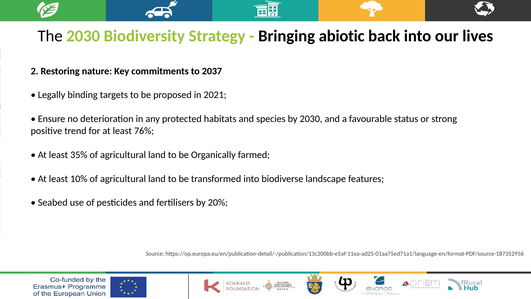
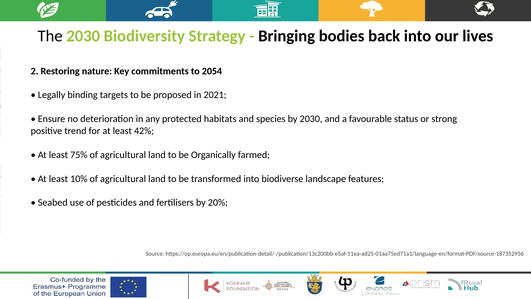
abiotic: abiotic -> bodies
2037: 2037 -> 2054
76%: 76% -> 42%
35%: 35% -> 75%
